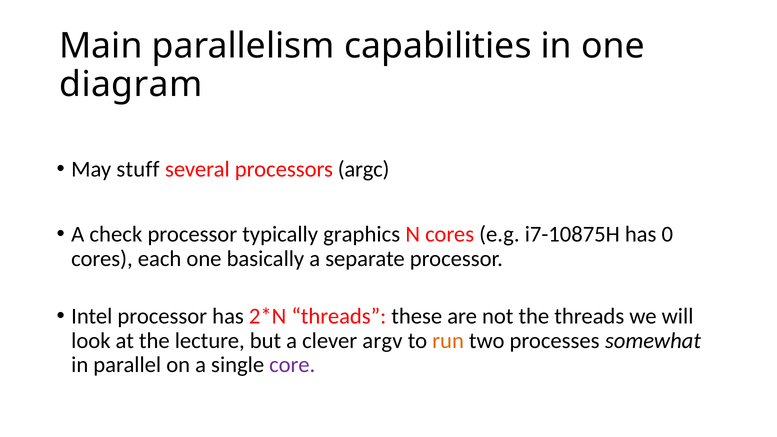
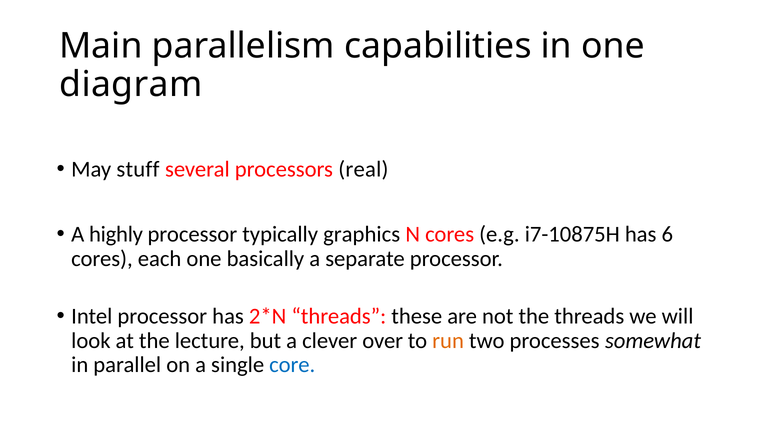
argc: argc -> real
check: check -> highly
0: 0 -> 6
argv: argv -> over
core colour: purple -> blue
